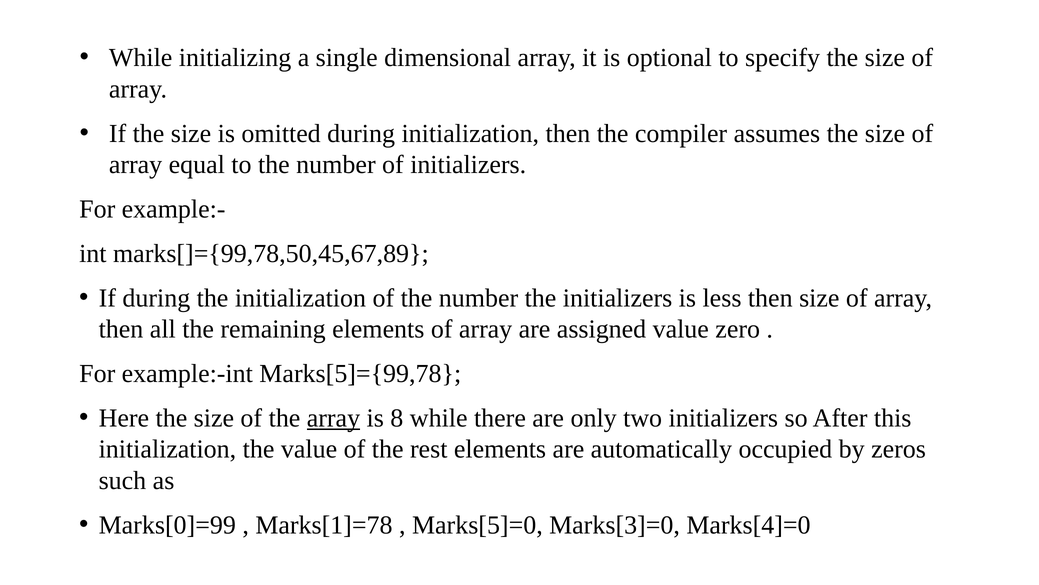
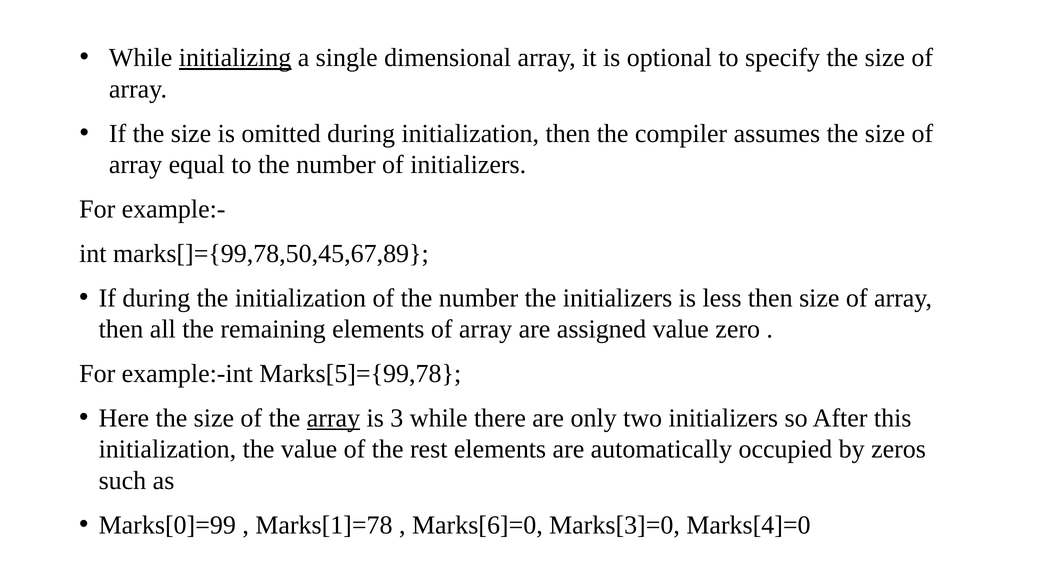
initializing underline: none -> present
8: 8 -> 3
Marks[5]=0: Marks[5]=0 -> Marks[6]=0
